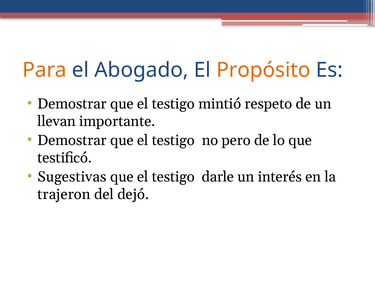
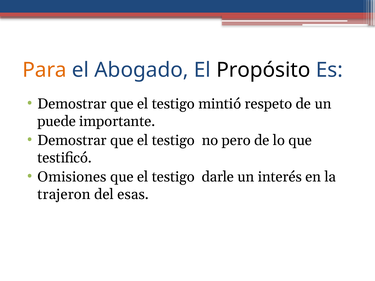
Propósito colour: orange -> black
llevan: llevan -> puede
Sugestivas: Sugestivas -> Omisiones
dejó: dejó -> esas
